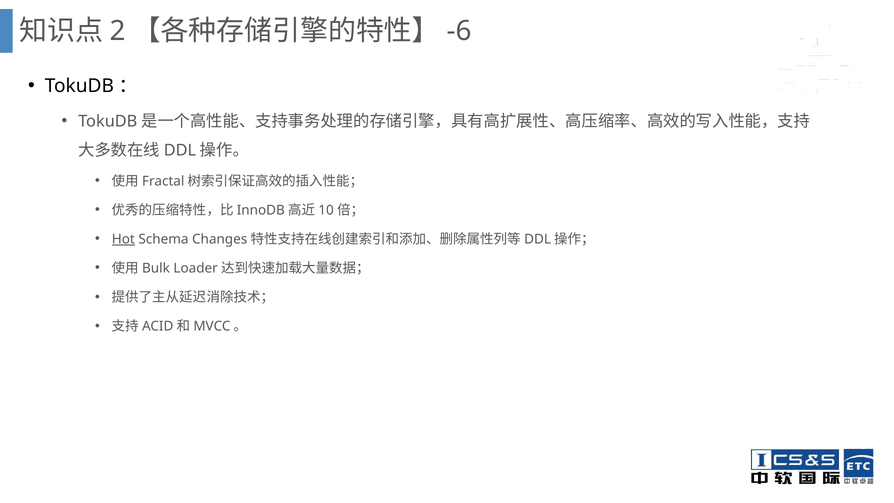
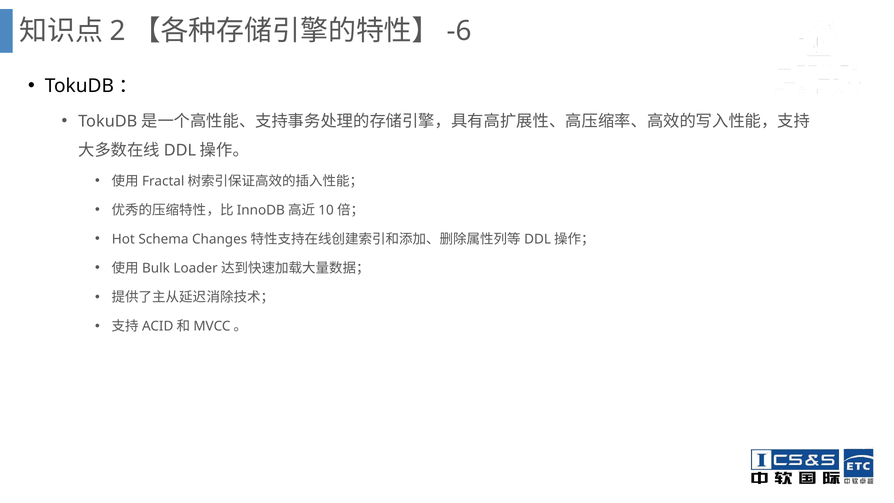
Hot underline: present -> none
